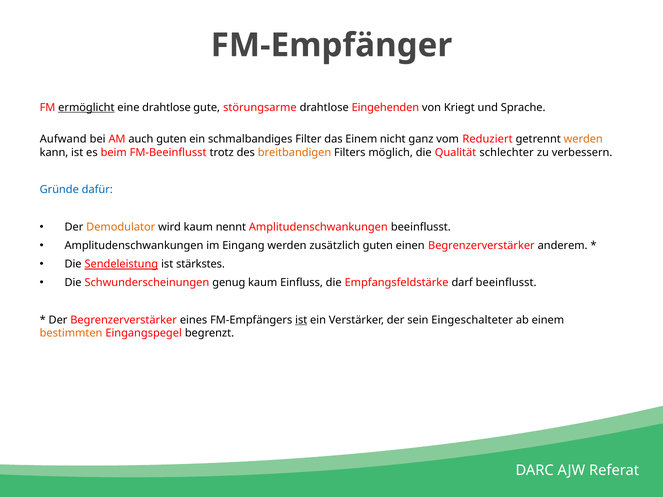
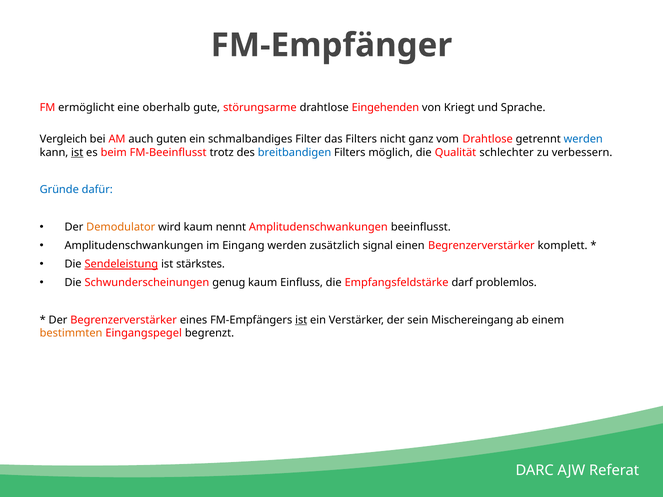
ermöglicht underline: present -> none
eine drahtlose: drahtlose -> oberhalb
Aufwand: Aufwand -> Vergleich
das Einem: Einem -> Filters
vom Reduziert: Reduziert -> Drahtlose
werden at (583, 139) colour: orange -> blue
ist at (77, 153) underline: none -> present
breitbandigen colour: orange -> blue
zusätzlich guten: guten -> signal
anderem: anderem -> komplett
darf beeinflusst: beeinflusst -> problemlos
Eingeschalteter: Eingeschalteter -> Mischereingang
